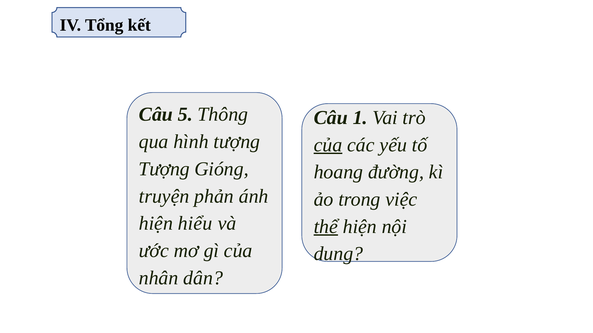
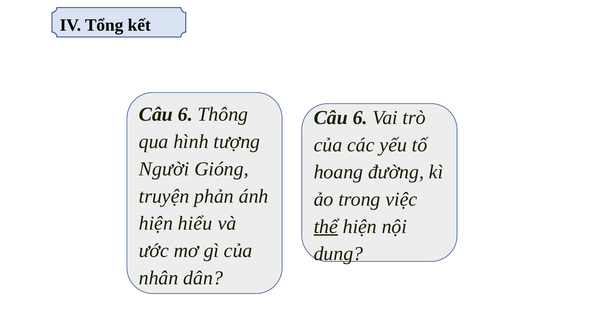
5 at (185, 115): 5 -> 6
1 at (360, 118): 1 -> 6
của at (328, 145) underline: present -> none
Tượng at (164, 169): Tượng -> Người
